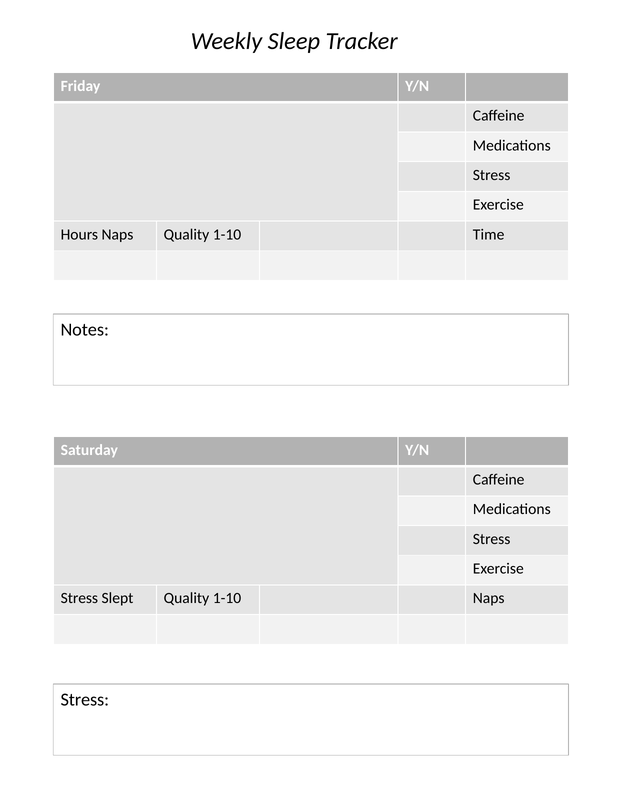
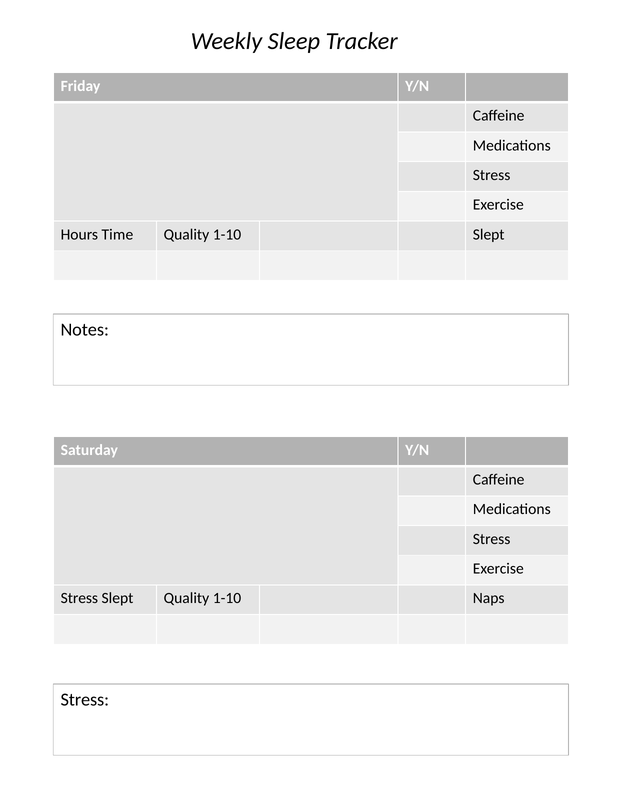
Hours Naps: Naps -> Time
1-10 Time: Time -> Slept
